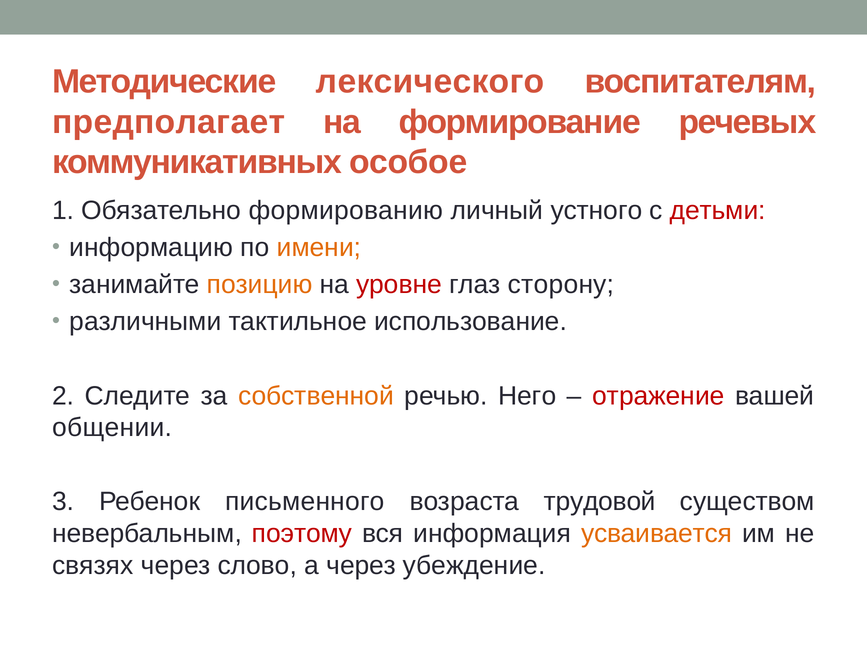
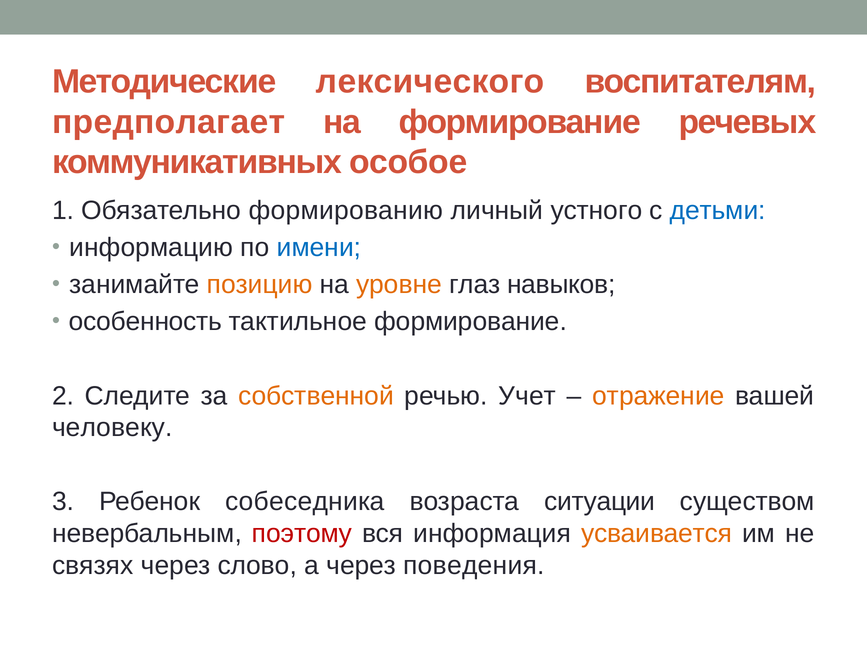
детьми colour: red -> blue
имени colour: orange -> blue
уровне colour: red -> orange
сторону: сторону -> навыков
различными: различными -> особенность
тактильное использование: использование -> формирование
Него: Него -> Учет
отражение colour: red -> orange
общении: общении -> человеку
письменного: письменного -> собеседника
трудовой: трудовой -> ситуации
убеждение: убеждение -> поведения
